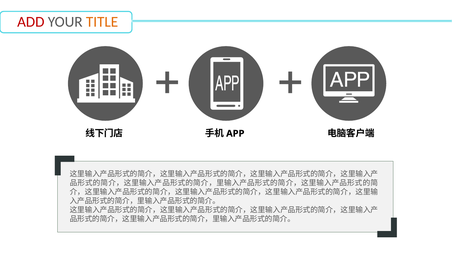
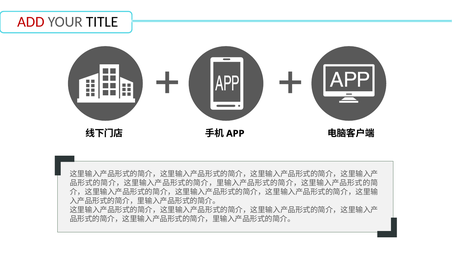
TITLE colour: orange -> black
